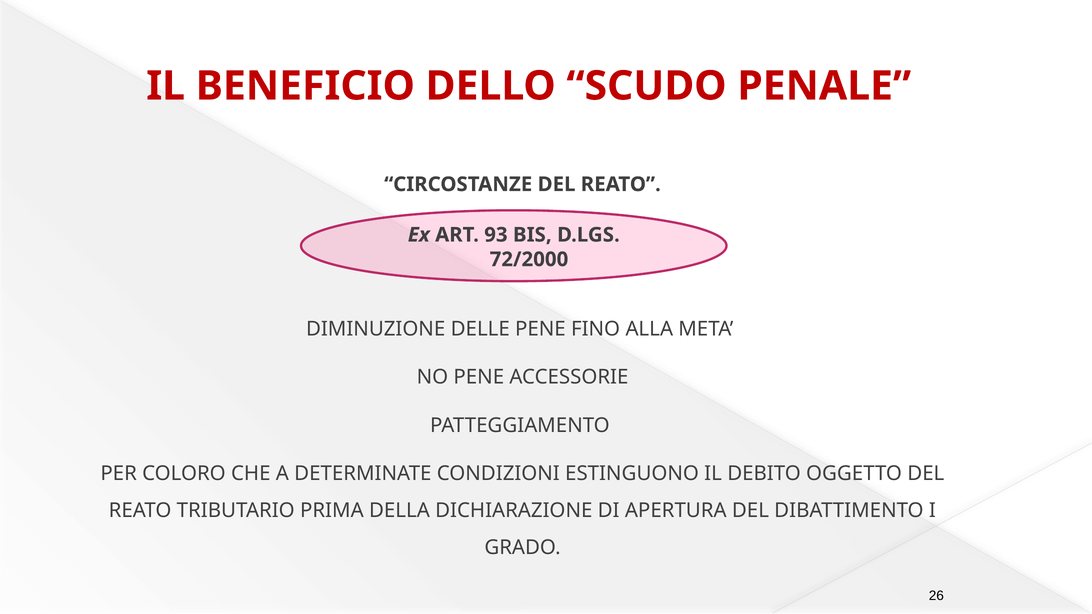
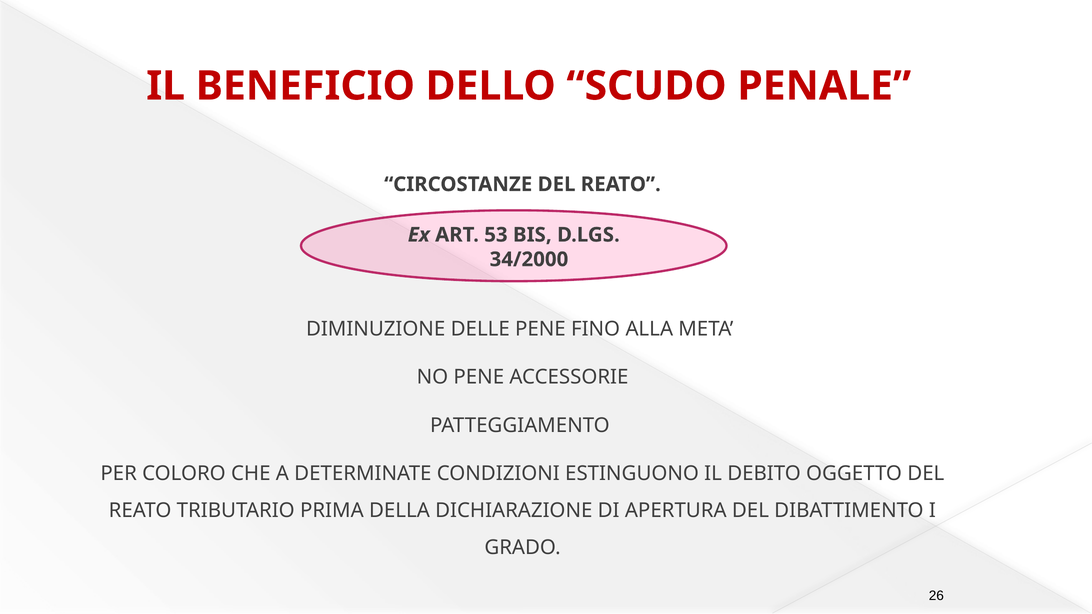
93: 93 -> 53
72/2000: 72/2000 -> 34/2000
